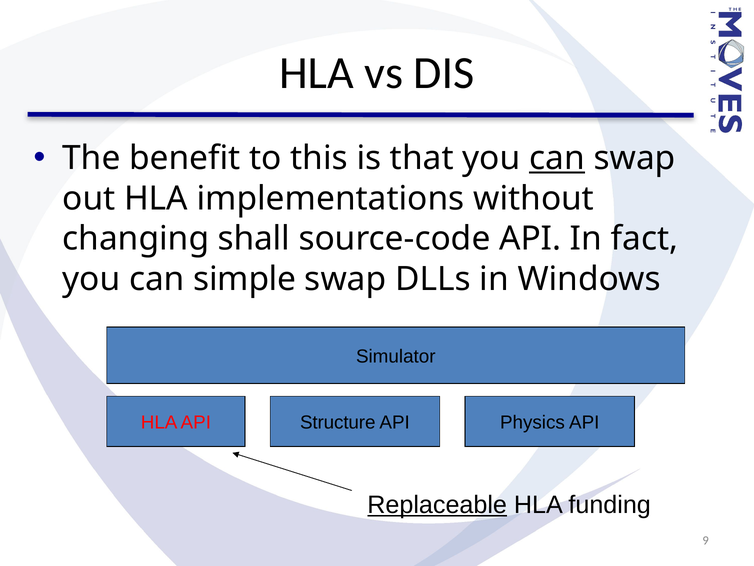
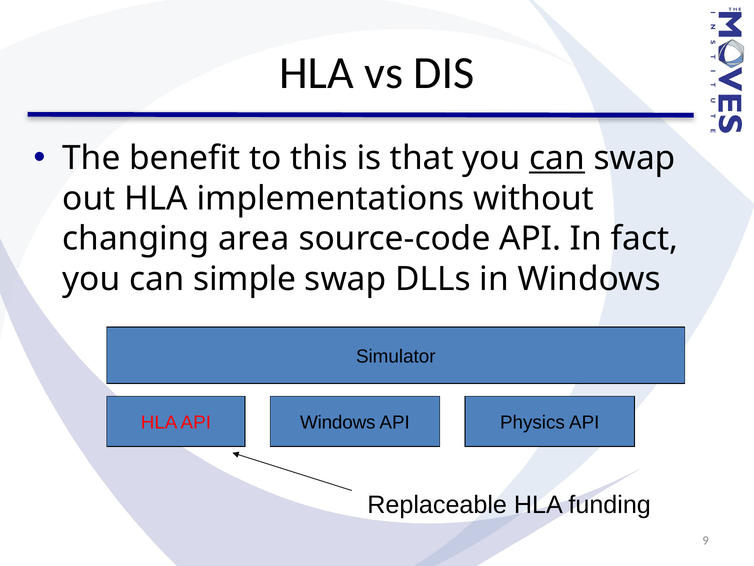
shall: shall -> area
Structure at (338, 422): Structure -> Windows
Replaceable underline: present -> none
